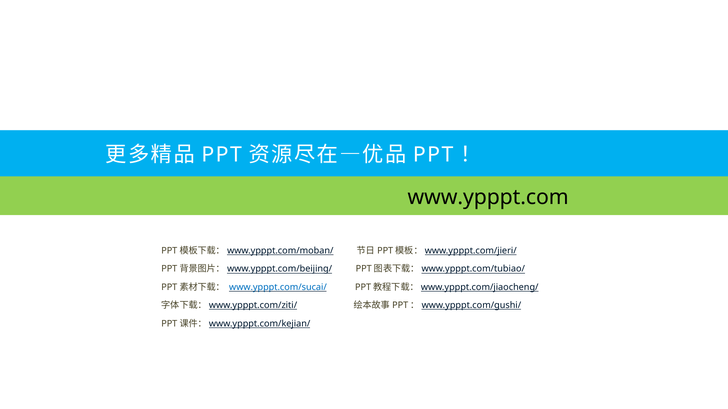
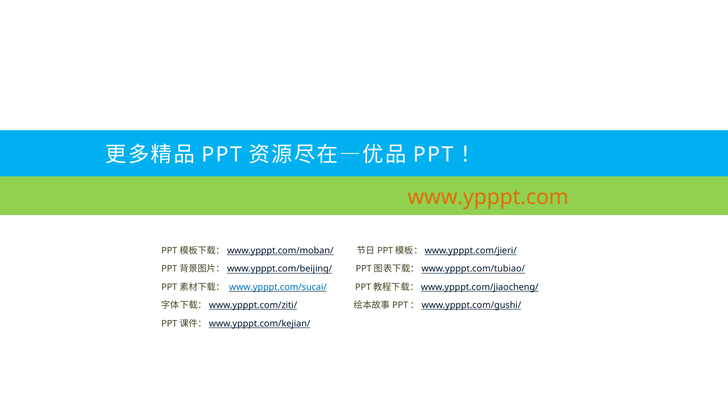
www.ypppt.com colour: black -> orange
